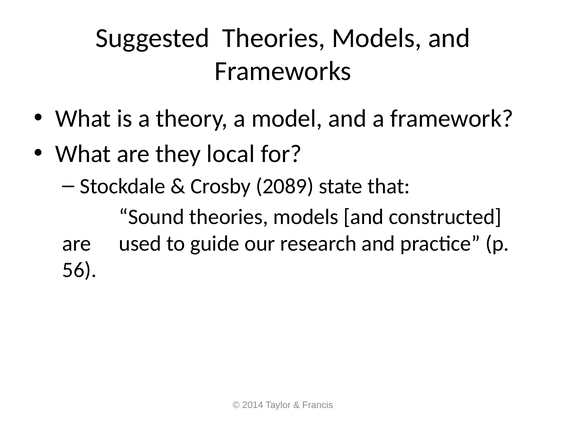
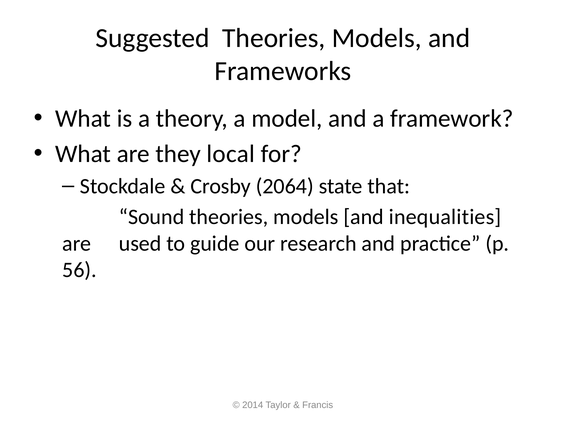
2089: 2089 -> 2064
constructed: constructed -> inequalities
